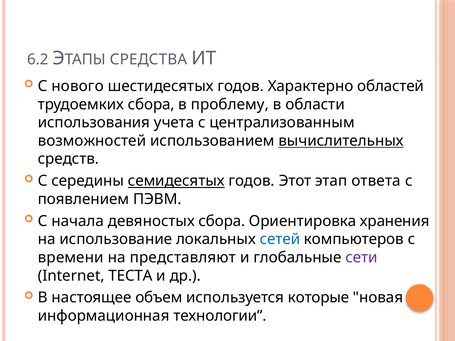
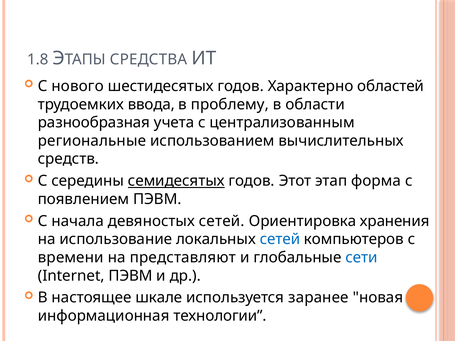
6.2: 6.2 -> 1.8
трудоемких сбора: сбора -> ввода
использования: использования -> разнообразная
возможностей: возможностей -> региональные
вычислительных underline: present -> none
ответа: ответа -> форма
девяностых сбора: сбора -> сетей
сети colour: purple -> blue
Internet ТЕСТА: ТЕСТА -> ПЭВМ
объем: объем -> шкале
которые: которые -> заранее
